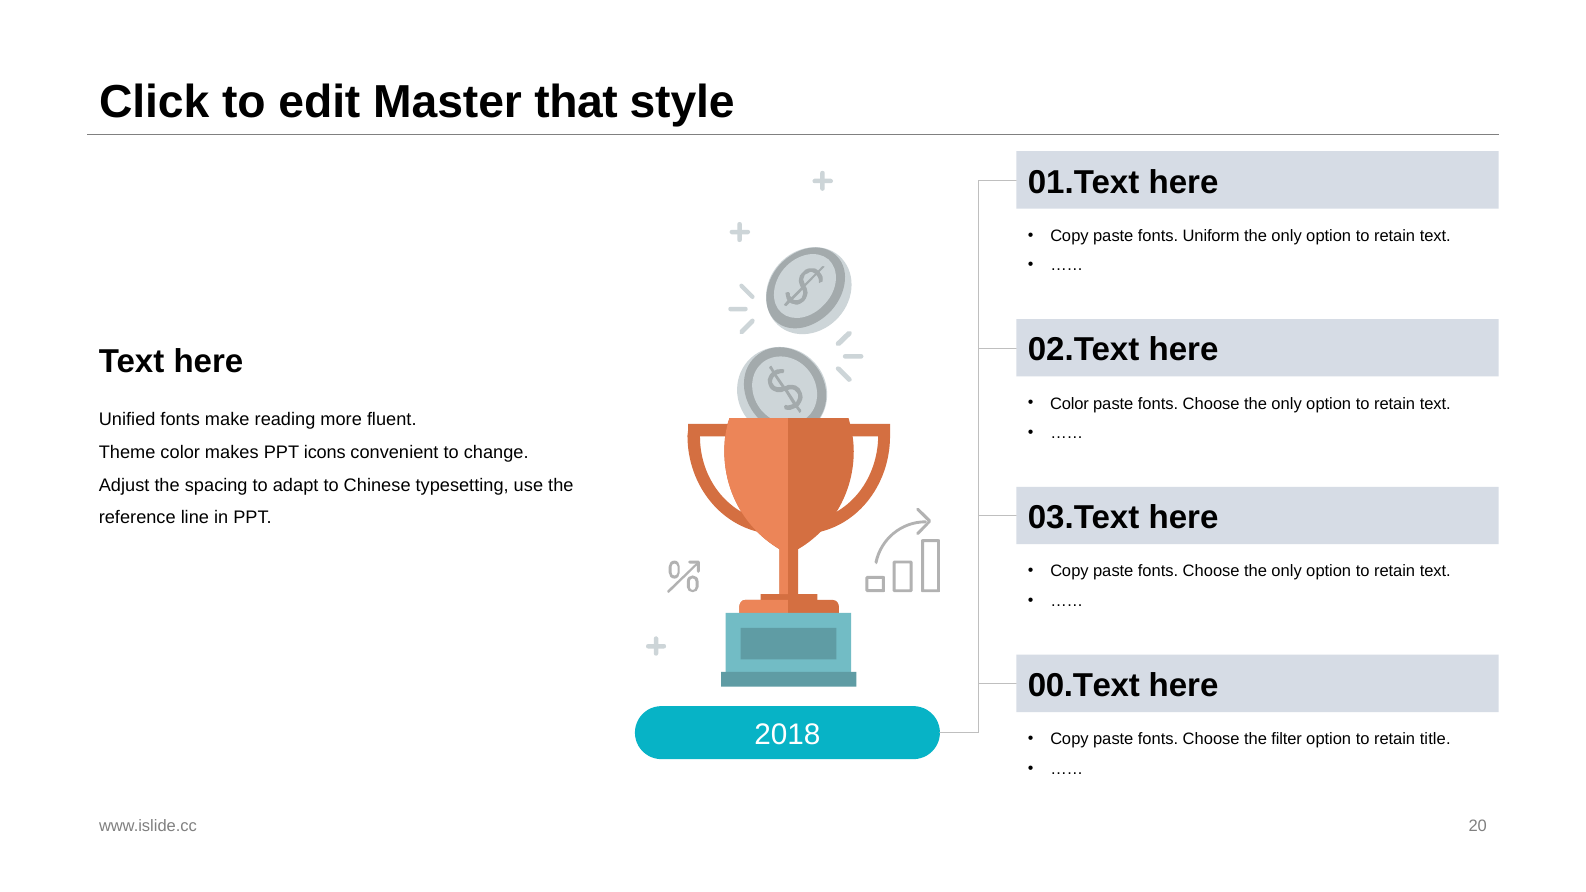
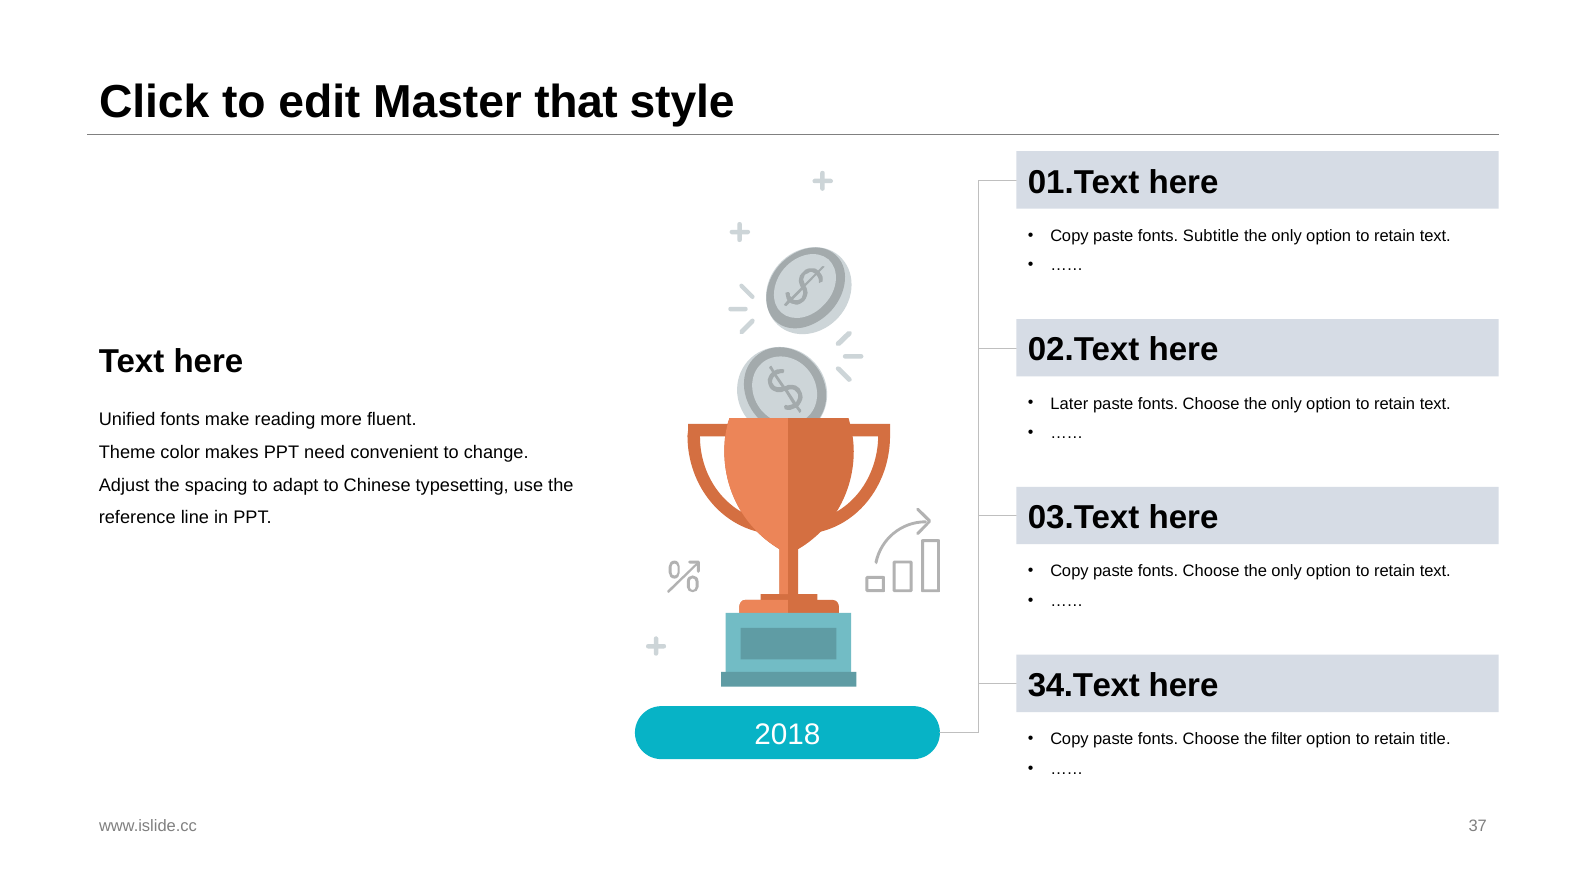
Uniform: Uniform -> Subtitle
Color at (1070, 404): Color -> Later
icons: icons -> need
00.Text: 00.Text -> 34.Text
20: 20 -> 37
